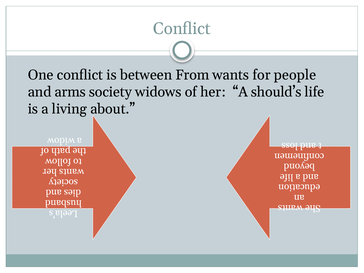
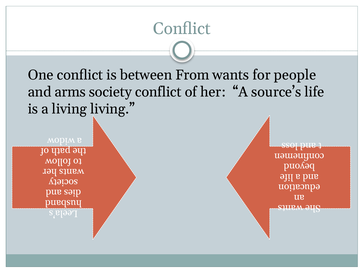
society widows: widows -> conflict
should’s: should’s -> source’s
living about: about -> living
